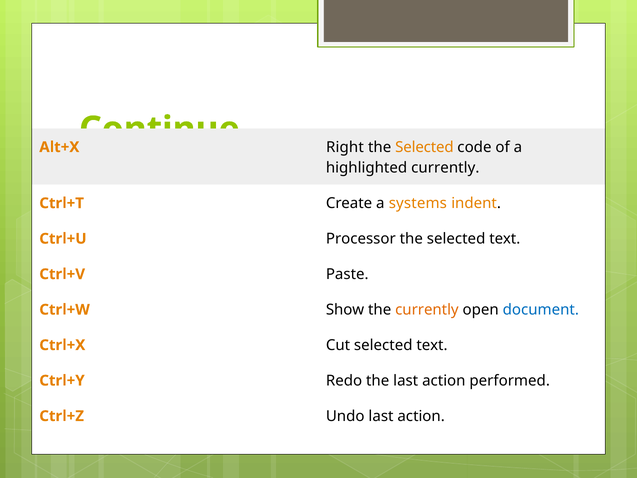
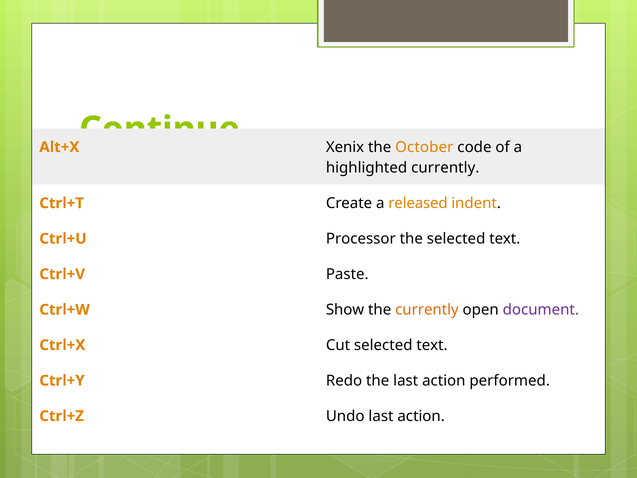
Right: Right -> Xenix
Selected at (424, 147): Selected -> October
systems: systems -> released
document colour: blue -> purple
